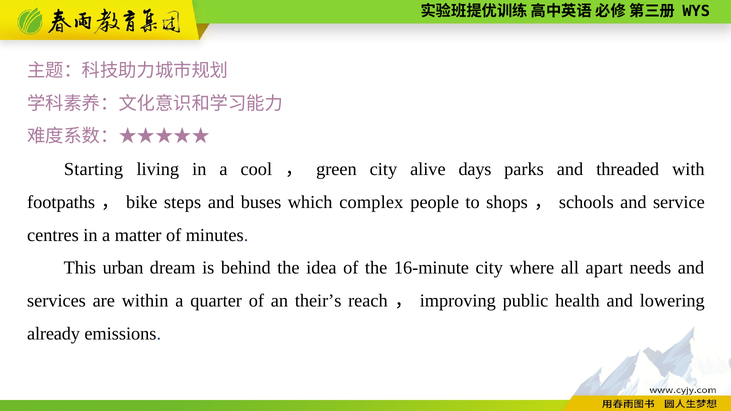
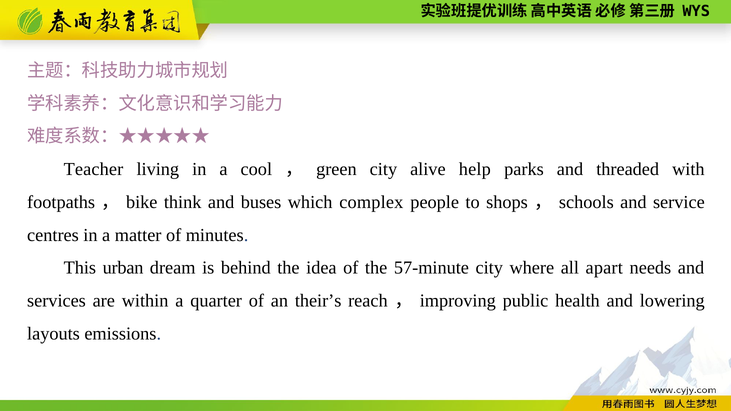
Starting: Starting -> Teacher
days: days -> help
steps: steps -> think
16-minute: 16-minute -> 57-minute
already: already -> layouts
